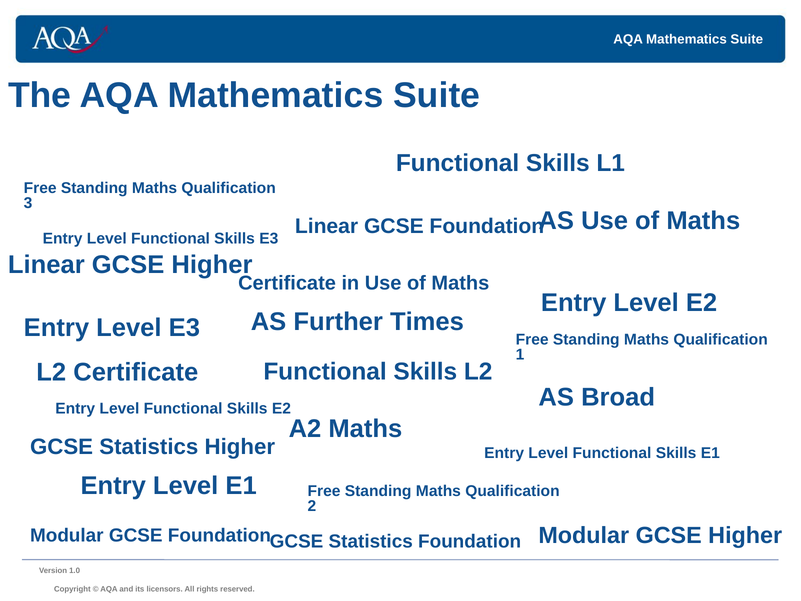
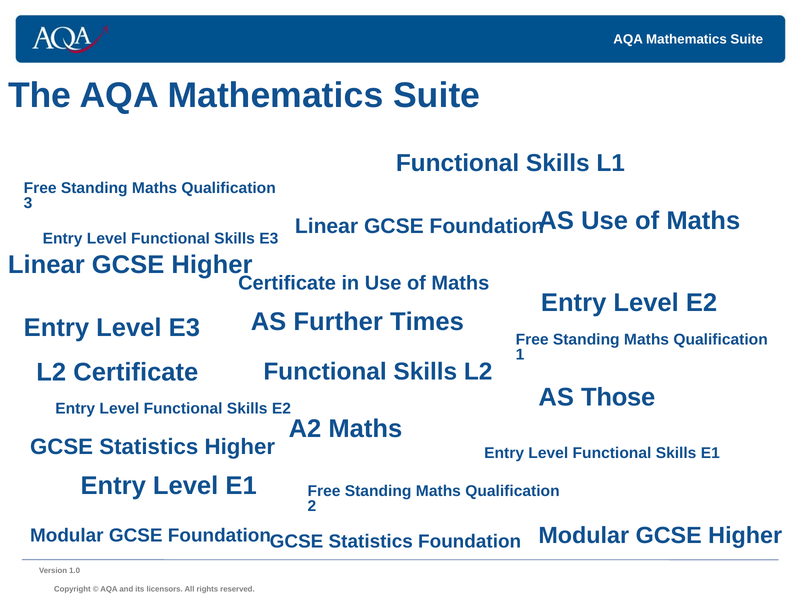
Broad: Broad -> Those
